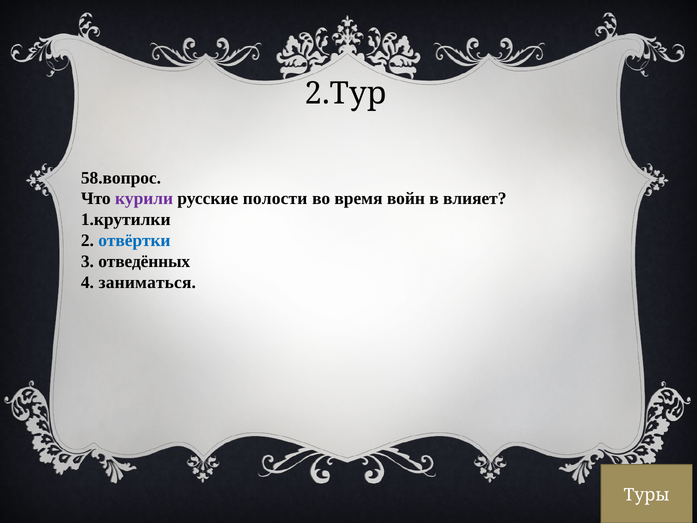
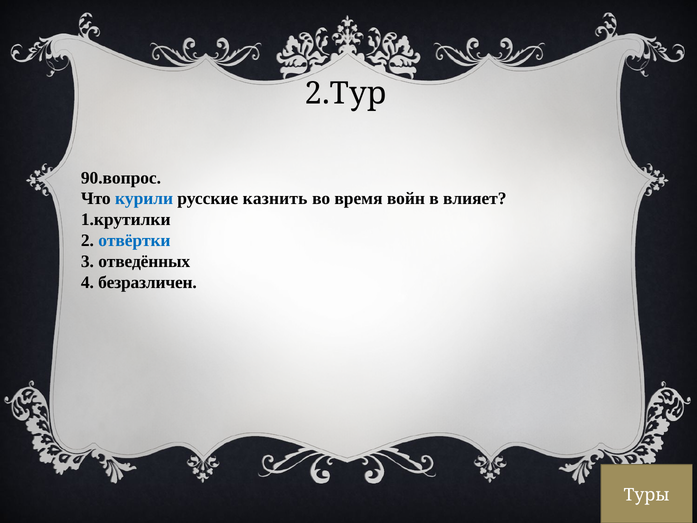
58.вопрос: 58.вопрос -> 90.вопрос
курили colour: purple -> blue
полости: полости -> казнить
заниматься: заниматься -> безразличен
